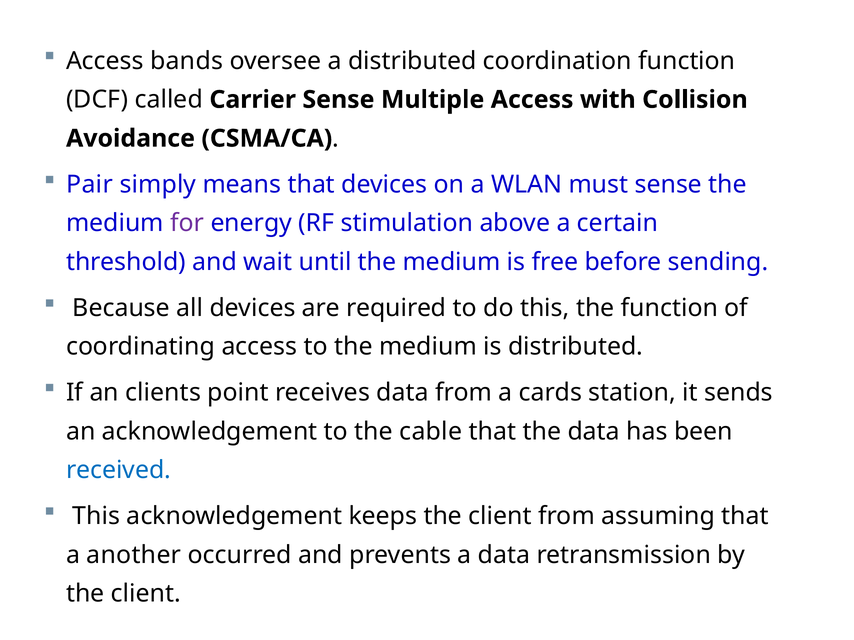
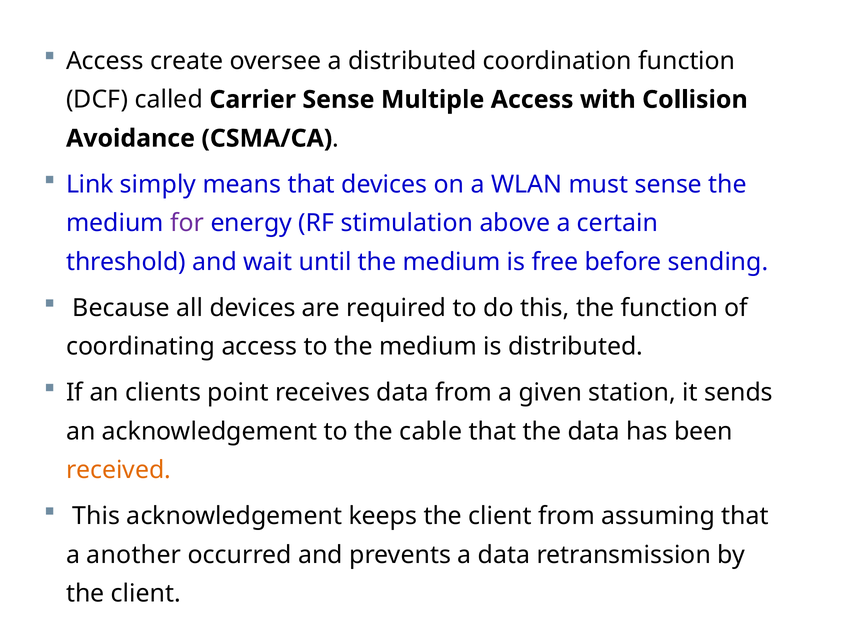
bands: bands -> create
Pair: Pair -> Link
cards: cards -> given
received colour: blue -> orange
